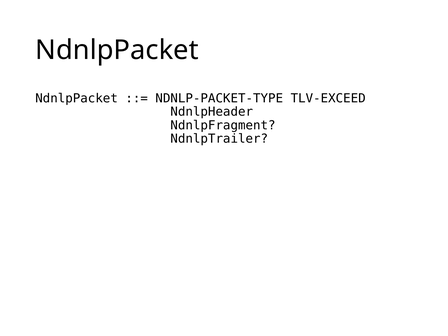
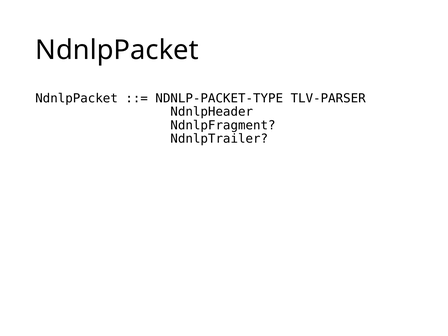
TLV-EXCEED: TLV-EXCEED -> TLV-PARSER
